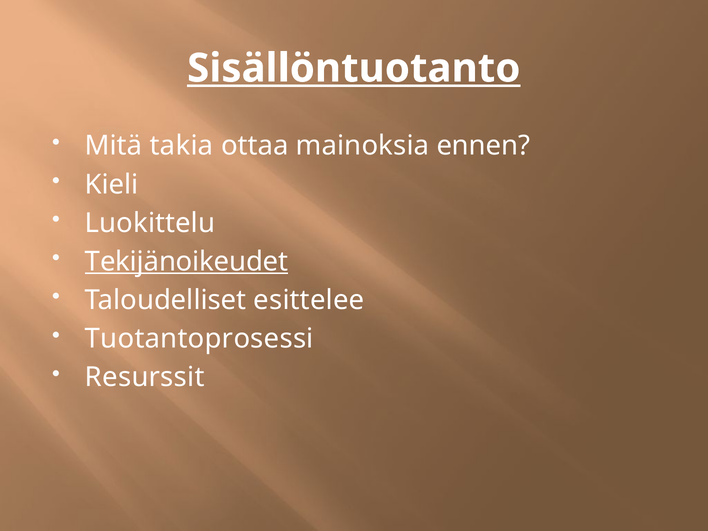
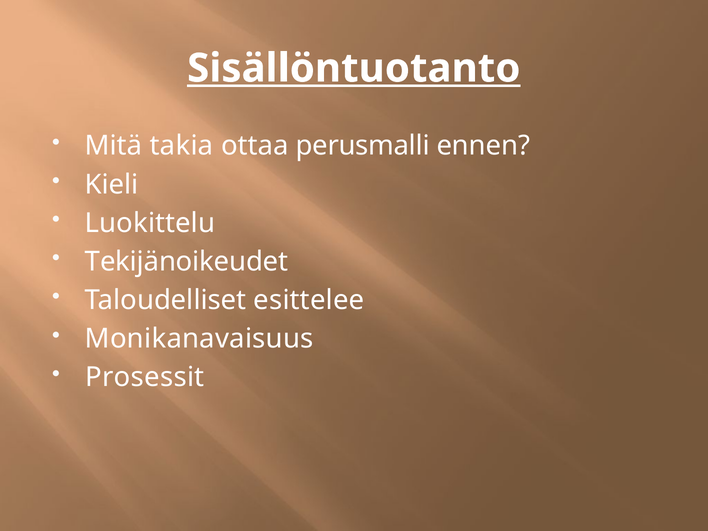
mainoksia: mainoksia -> perusmalli
Tekijänoikeudet underline: present -> none
Tuotantoprosessi: Tuotantoprosessi -> Monikanavaisuus
Resurssit: Resurssit -> Prosessit
